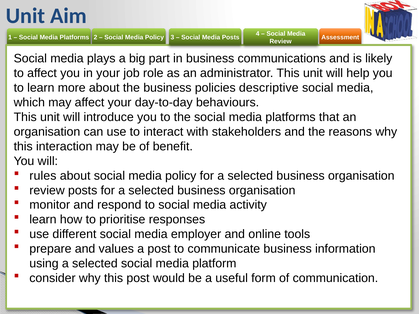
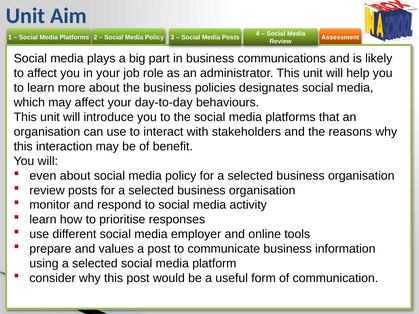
descriptive: descriptive -> designates
rules: rules -> even
